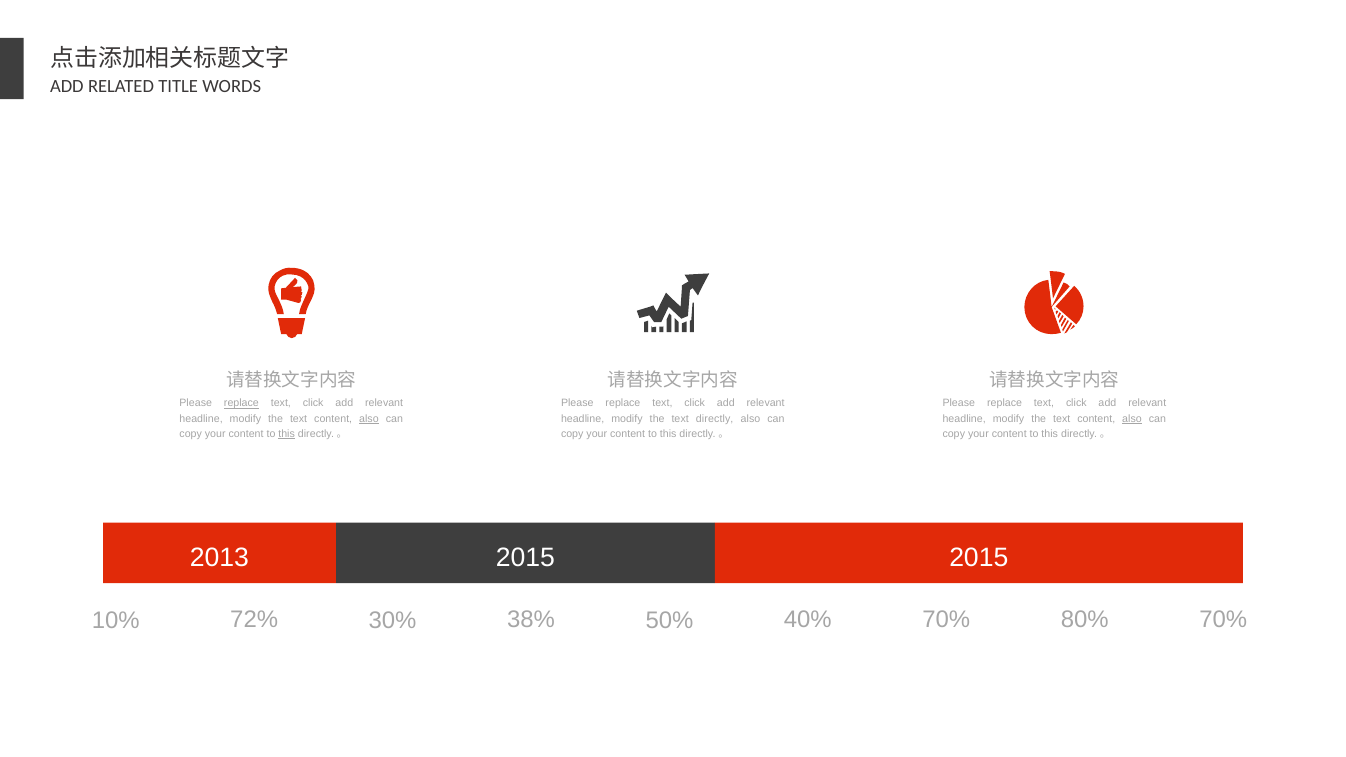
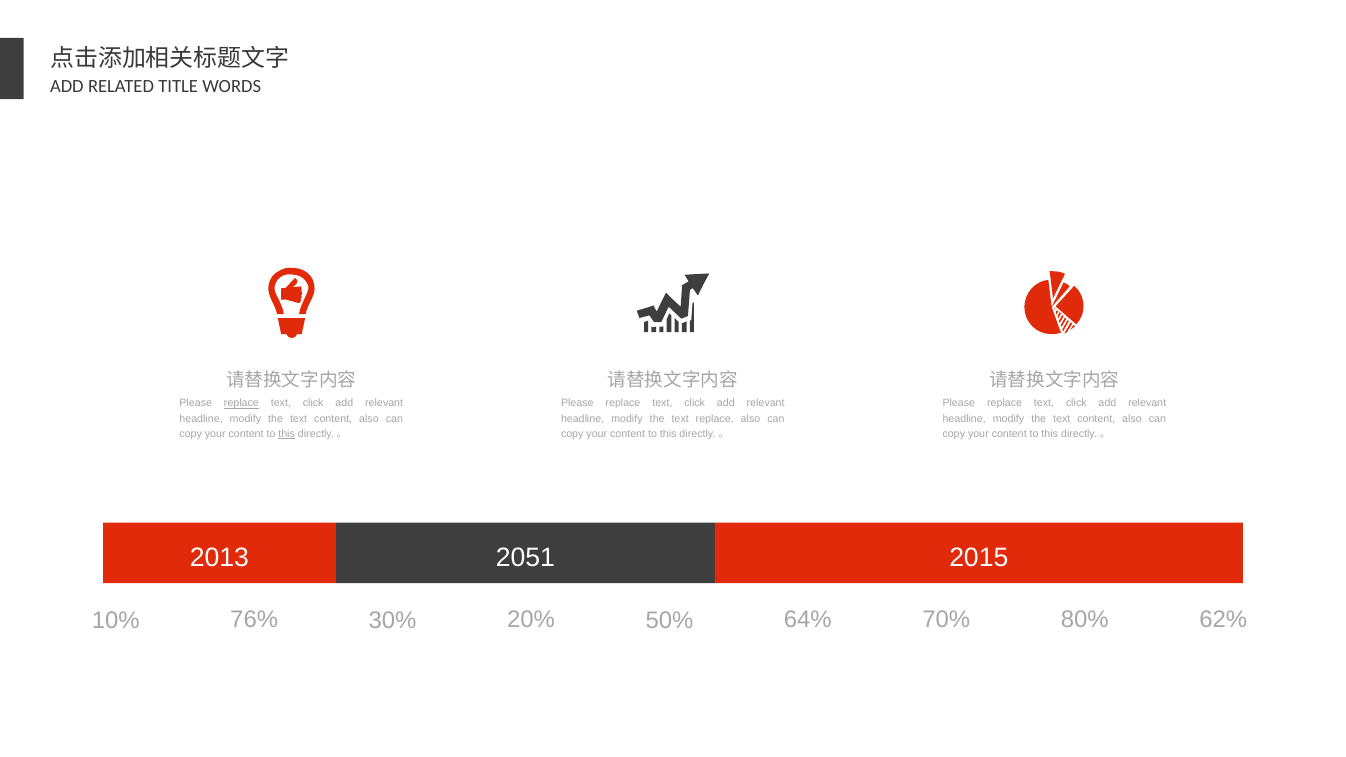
also at (369, 419) underline: present -> none
text directly: directly -> replace
also at (1132, 419) underline: present -> none
2013 2015: 2015 -> 2051
72%: 72% -> 76%
38%: 38% -> 20%
40%: 40% -> 64%
80% 70%: 70% -> 62%
